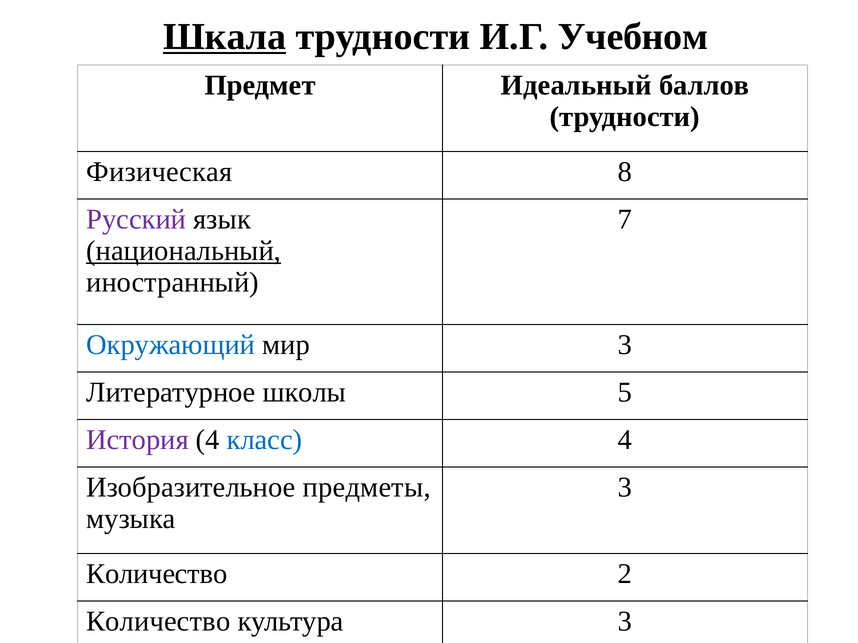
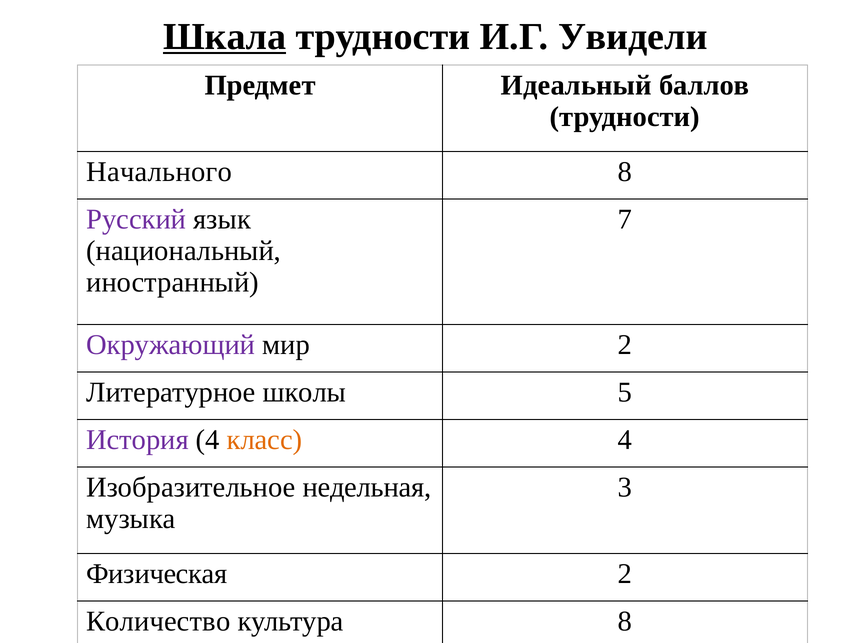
Учебном: Учебном -> Увидели
Физическая: Физическая -> Начального
национальный underline: present -> none
Окружающий colour: blue -> purple
мир 3: 3 -> 2
класс colour: blue -> orange
предметы: предметы -> недельная
Количество at (157, 574): Количество -> Физическая
культура 3: 3 -> 8
